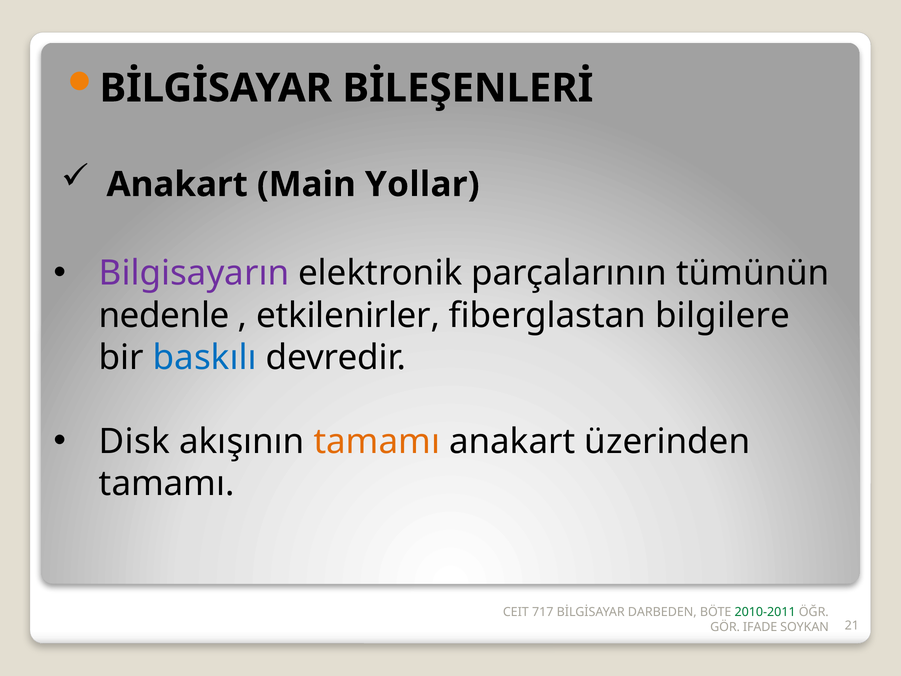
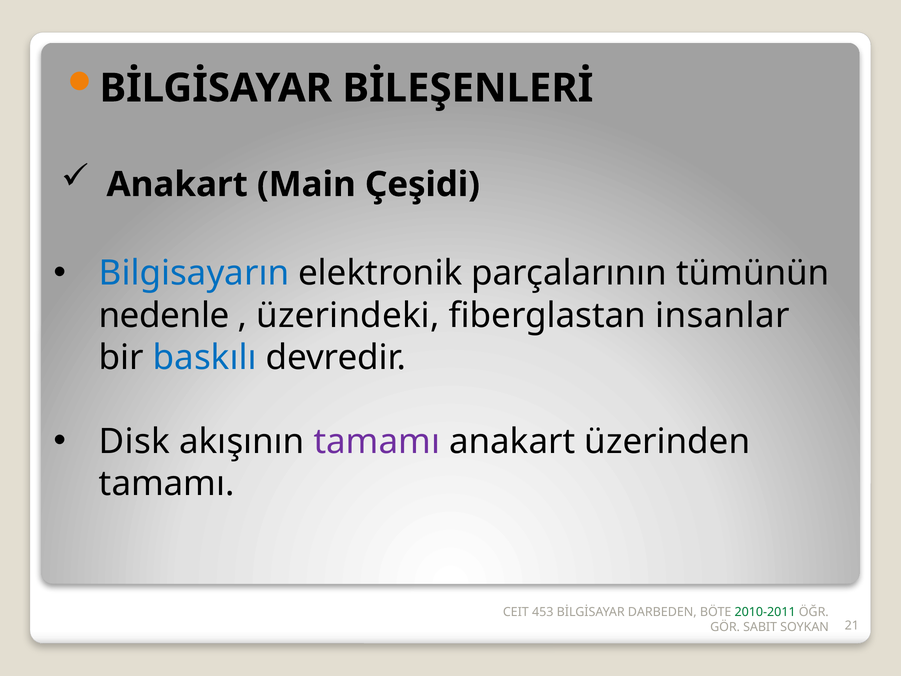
Yollar: Yollar -> Çeşidi
Bilgisayarın colour: purple -> blue
etkilenirler: etkilenirler -> üzerindeki
bilgilere: bilgilere -> insanlar
tamamı at (377, 442) colour: orange -> purple
717: 717 -> 453
IFADE: IFADE -> SABIT
